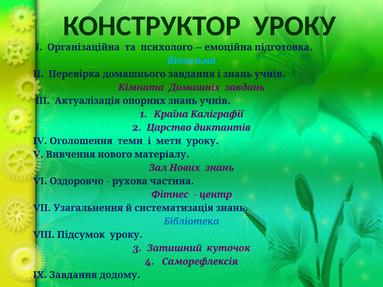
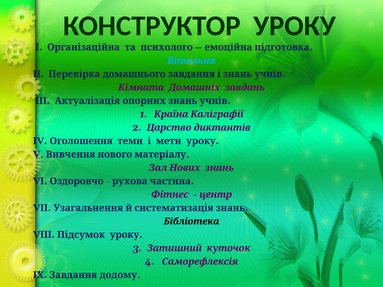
Бібліотека colour: blue -> black
